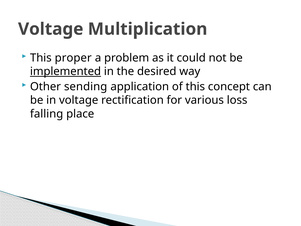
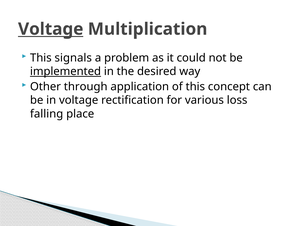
Voltage at (51, 29) underline: none -> present
proper: proper -> signals
sending: sending -> through
